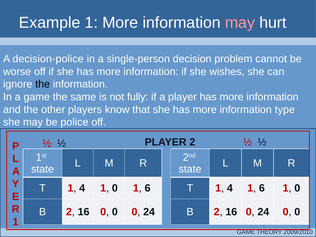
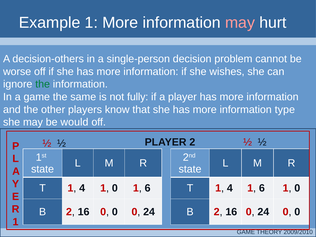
decision-police: decision-police -> decision-others
the at (43, 84) colour: black -> green
police: police -> would
